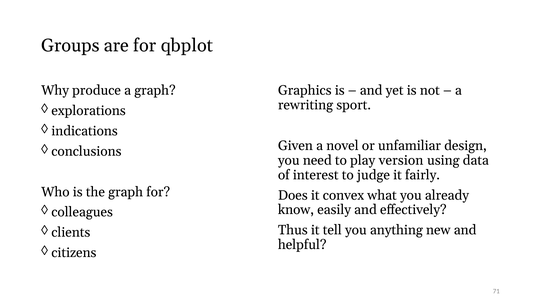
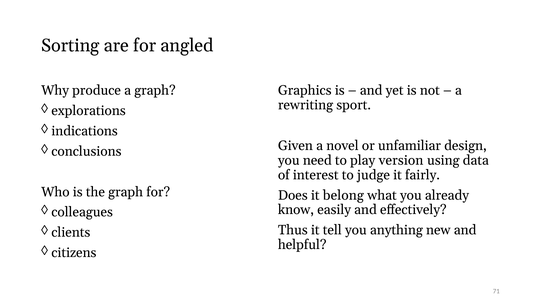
Groups: Groups -> Sorting
qbplot: qbplot -> angled
convex: convex -> belong
